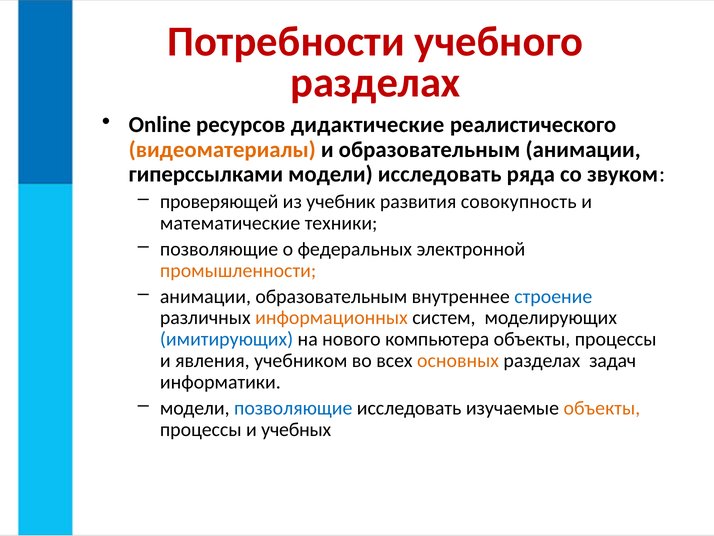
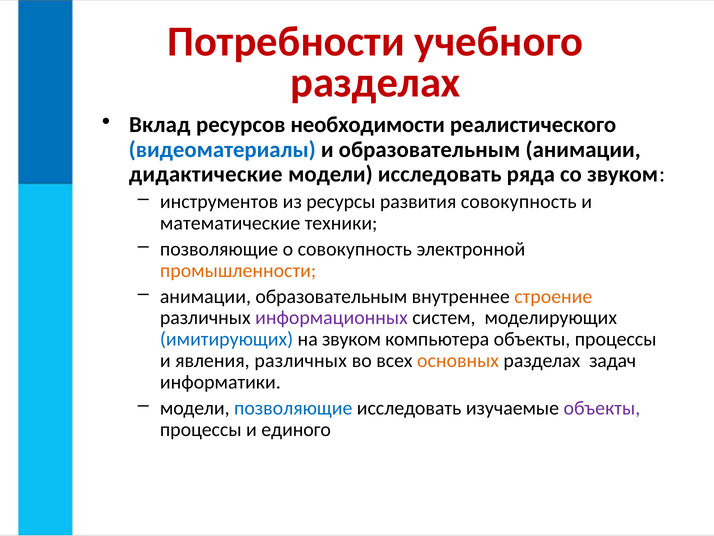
Online: Online -> Вклад
дидактические: дидактические -> необходимости
видеоматериалы colour: orange -> blue
гиперссылками: гиперссылками -> дидактические
проверяющей: проверяющей -> инструментов
учебник: учебник -> ресурсы
о федеральных: федеральных -> совокупность
строение colour: blue -> orange
информационных colour: orange -> purple
на нового: нового -> звуком
явления учебником: учебником -> различных
объекты at (602, 408) colour: orange -> purple
учебных: учебных -> единого
